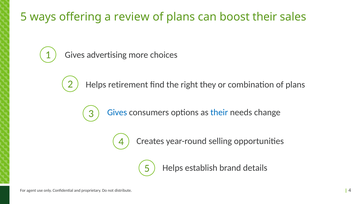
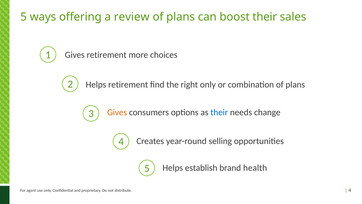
Gives advertising: advertising -> retirement
right they: they -> only
Gives at (117, 112) colour: blue -> orange
details: details -> health
